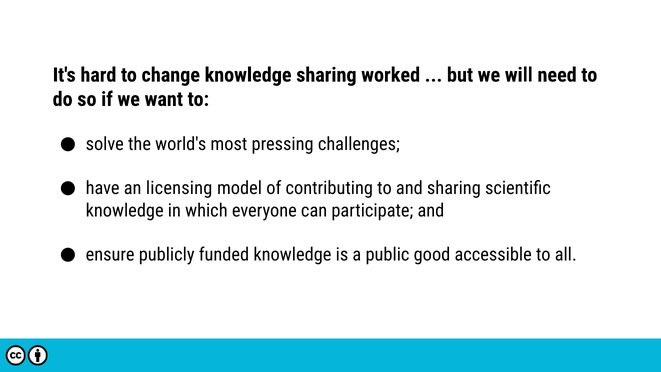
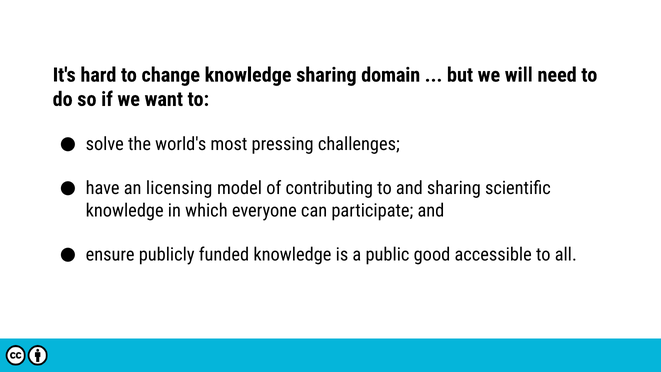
worked: worked -> domain
